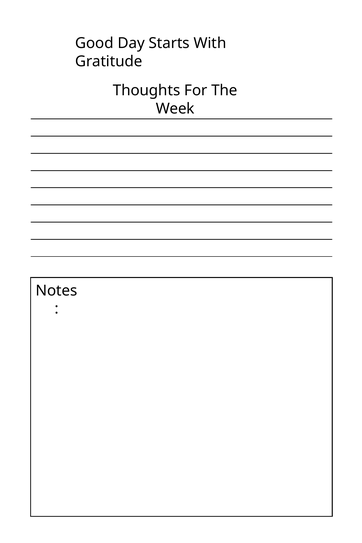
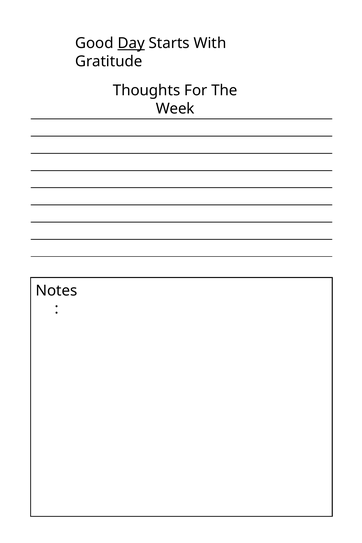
Day underline: none -> present
